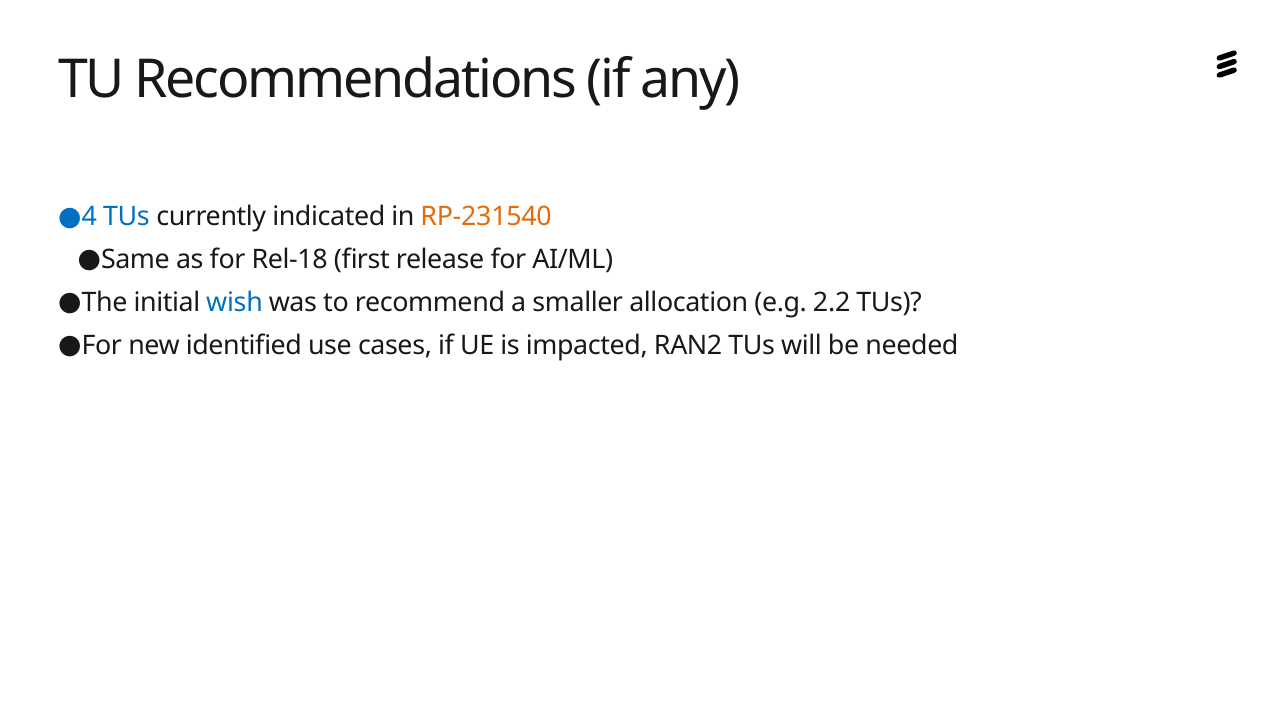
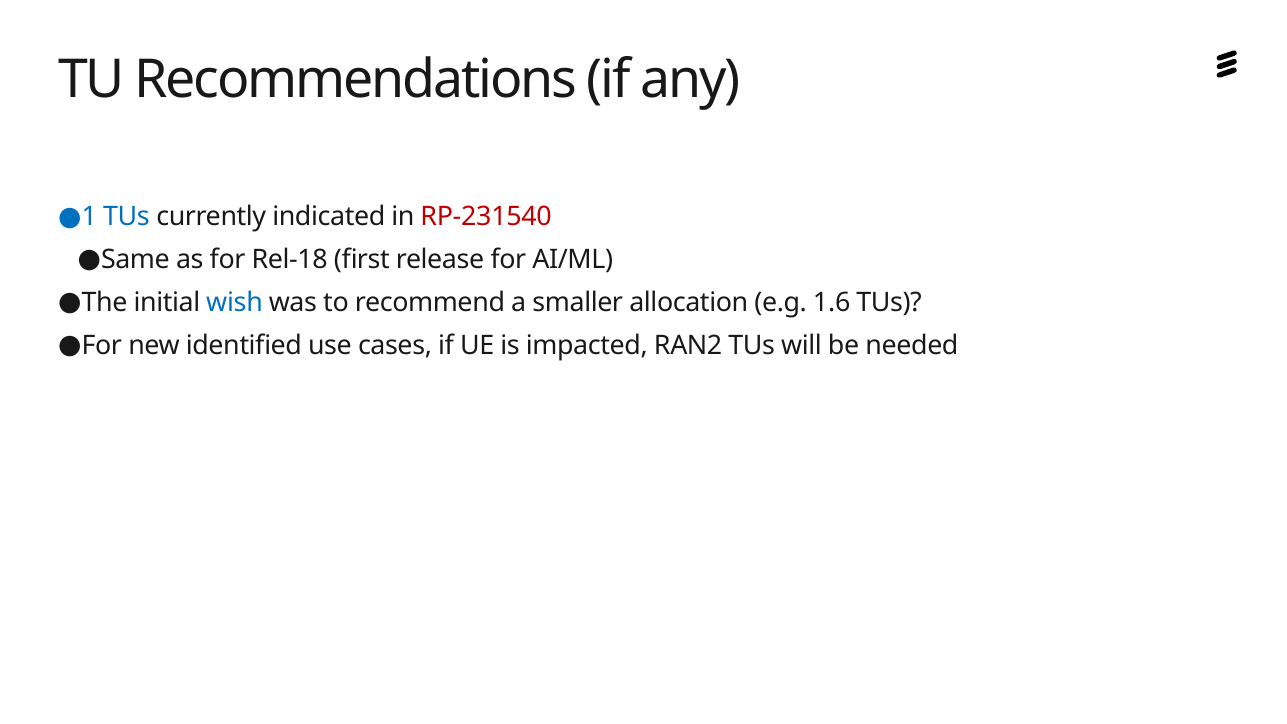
4: 4 -> 1
RP-231540 colour: orange -> red
2.2: 2.2 -> 1.6
